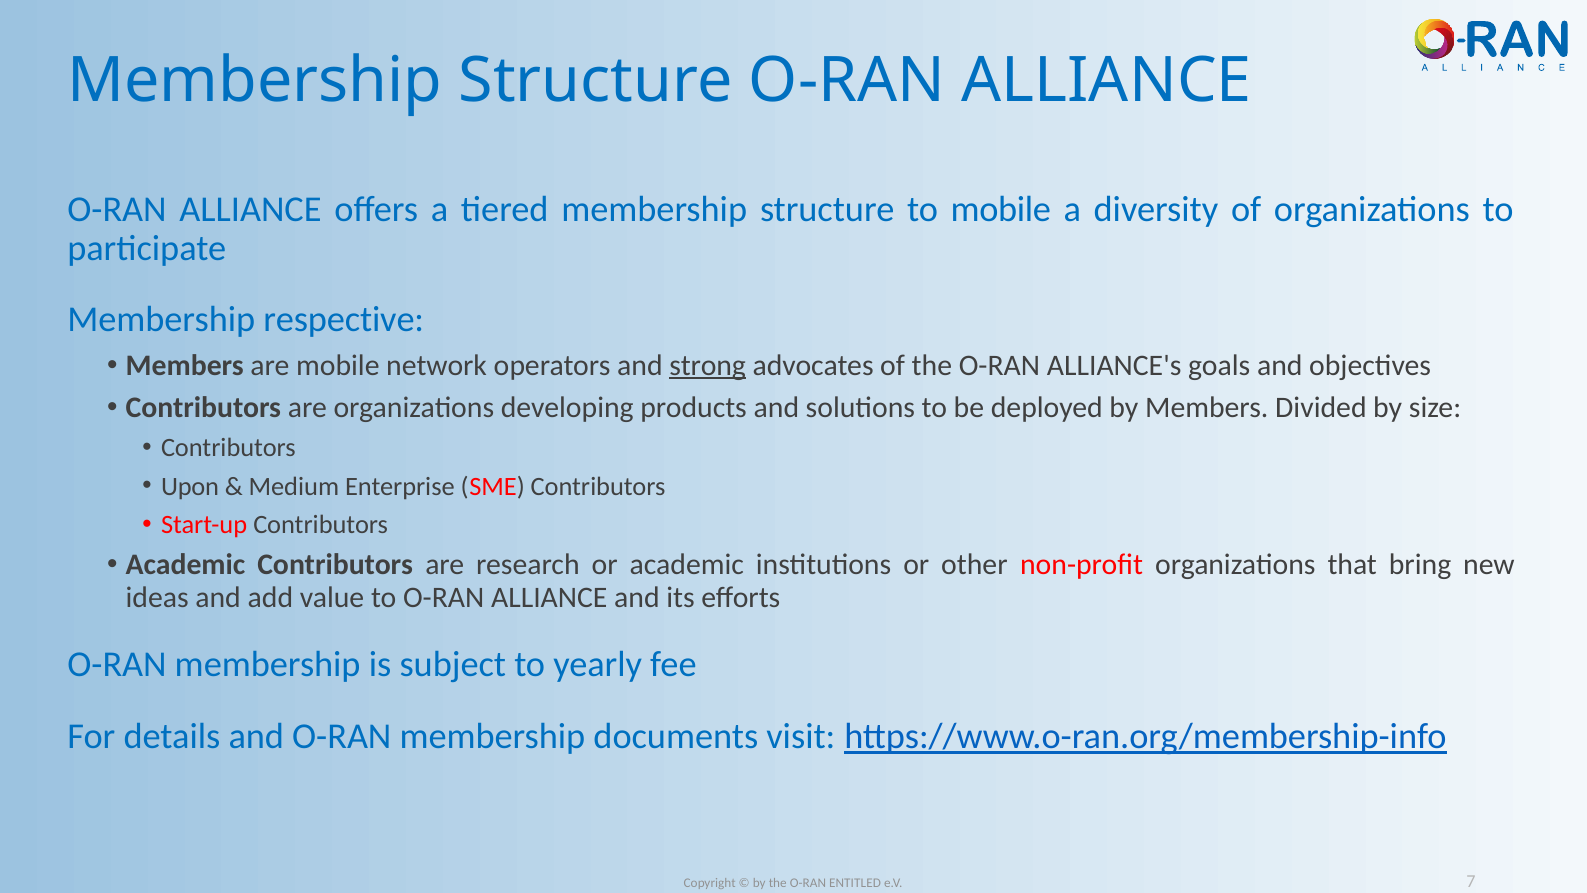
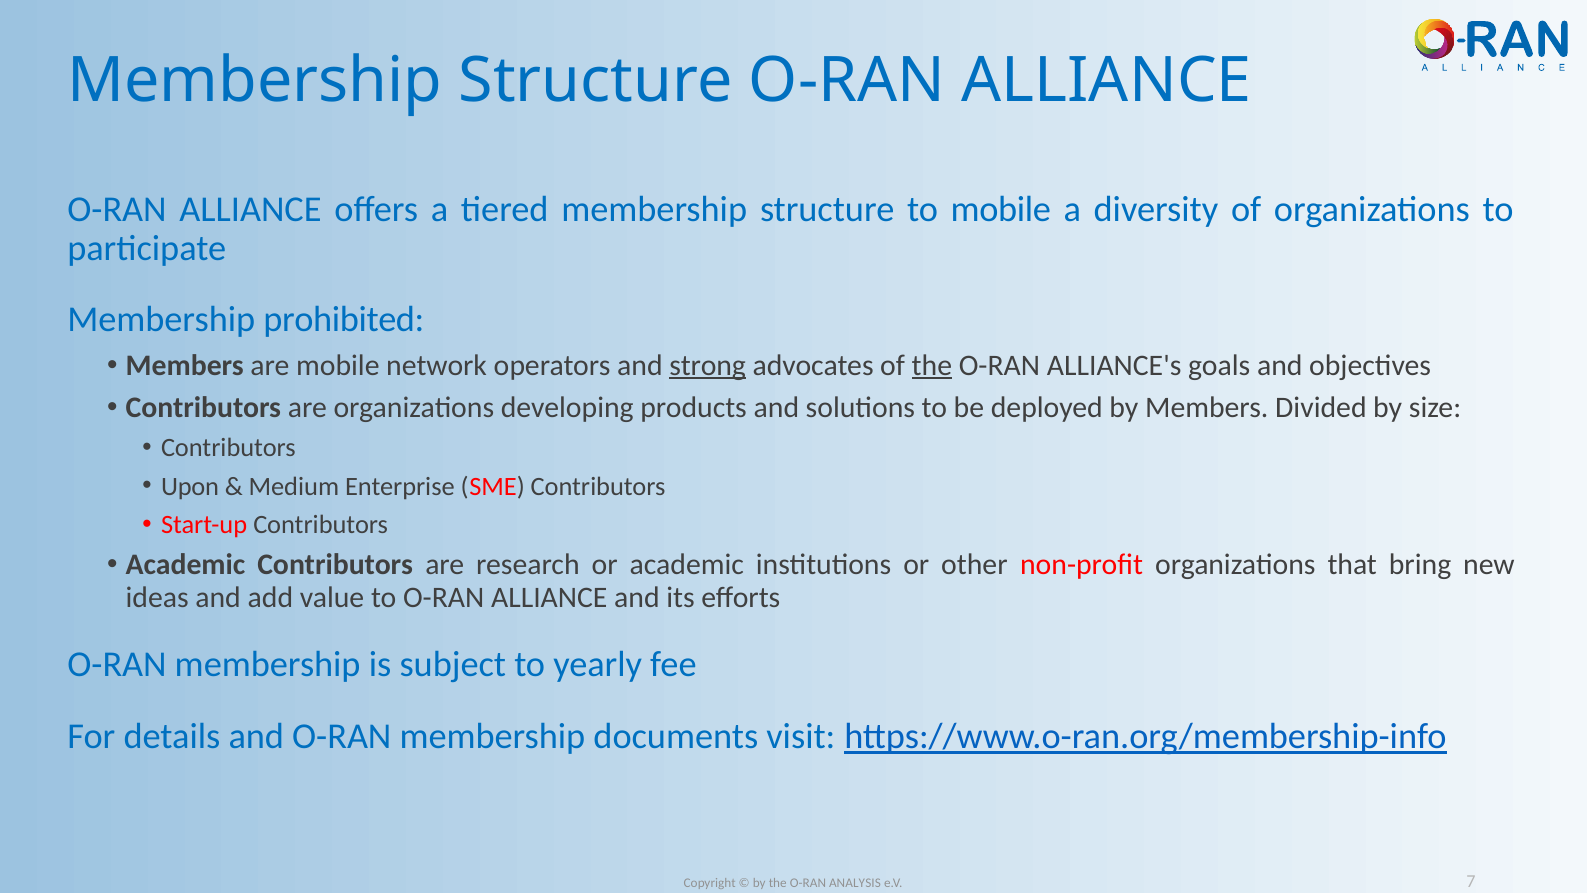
respective: respective -> prohibited
the at (932, 365) underline: none -> present
ENTITLED: ENTITLED -> ANALYSIS
